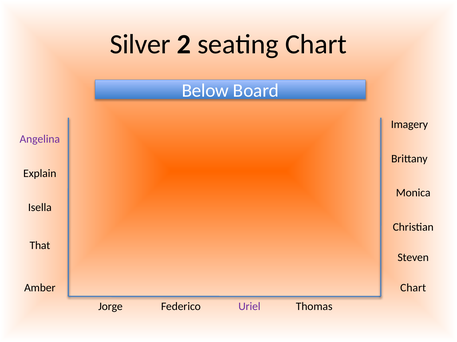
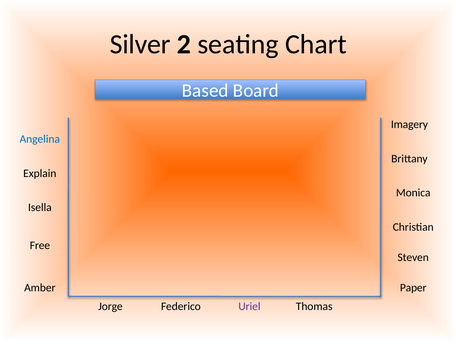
Below: Below -> Based
Angelina colour: purple -> blue
That: That -> Free
Chart at (413, 288): Chart -> Paper
